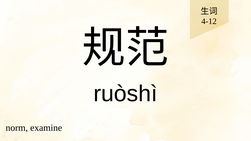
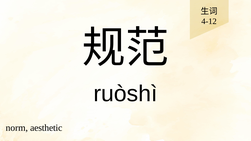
examine: examine -> aesthetic
